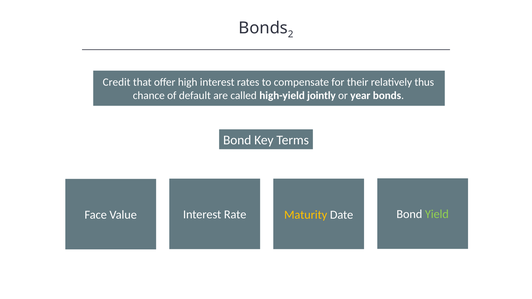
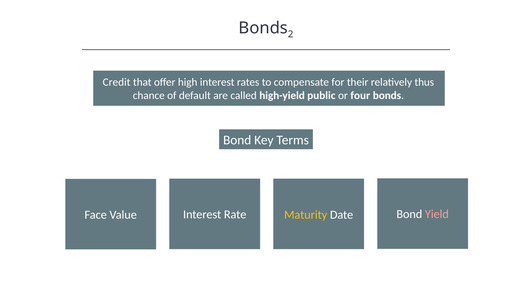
jointly: jointly -> public
year: year -> four
Yield colour: light green -> pink
